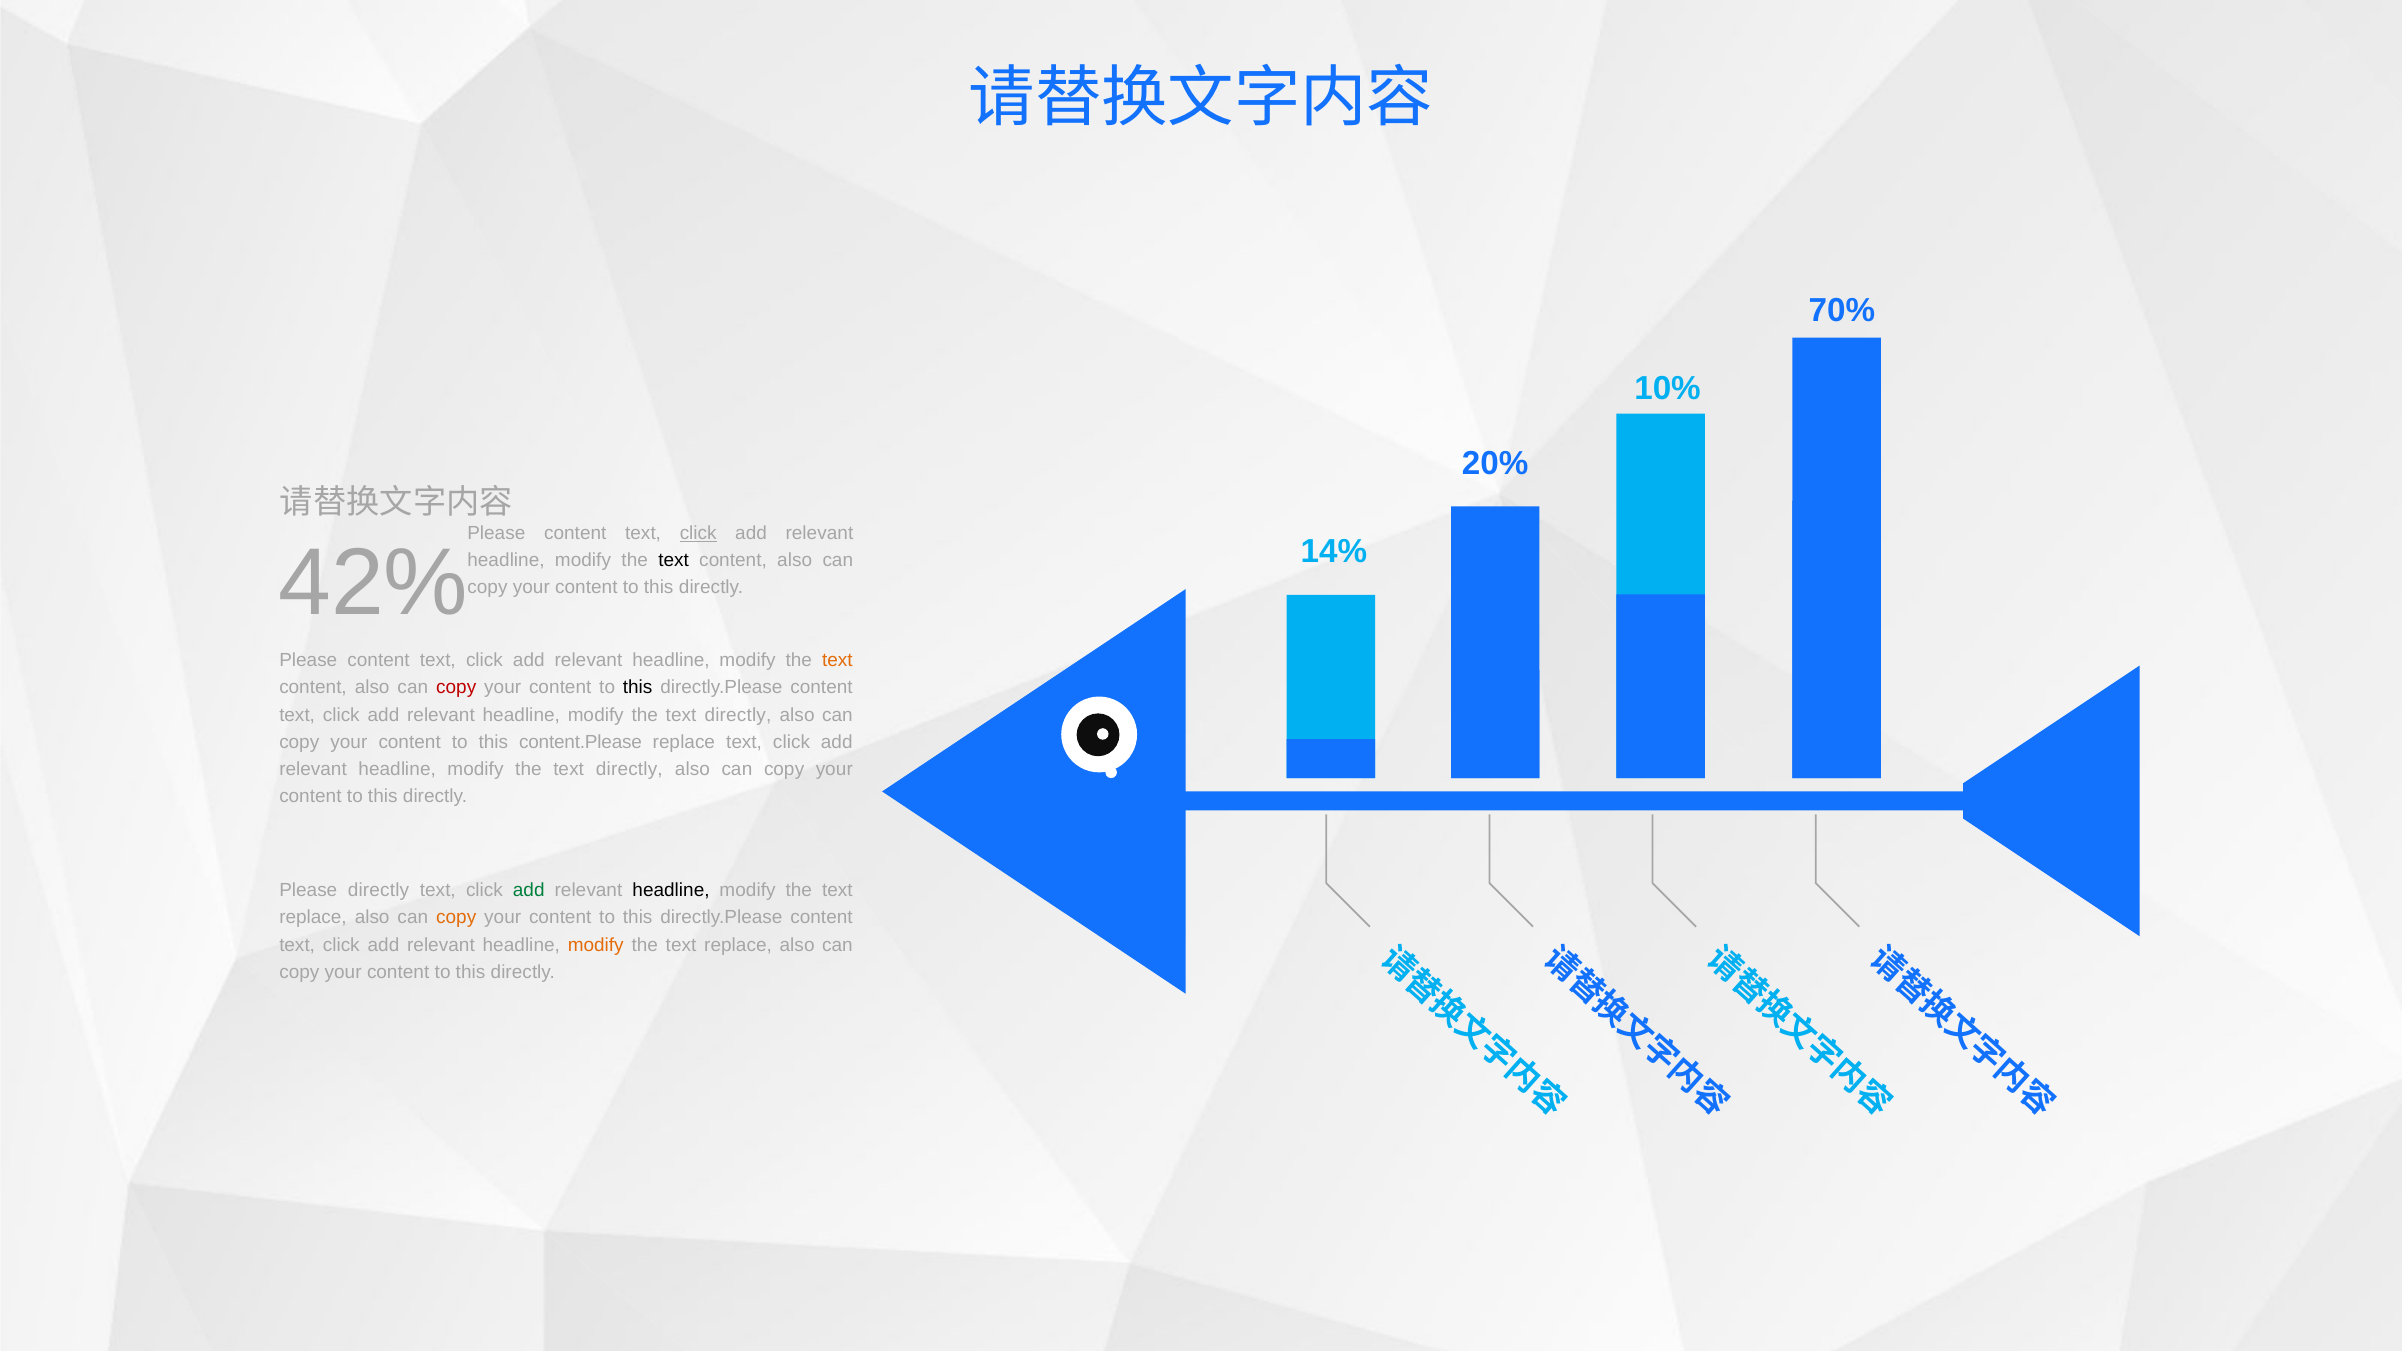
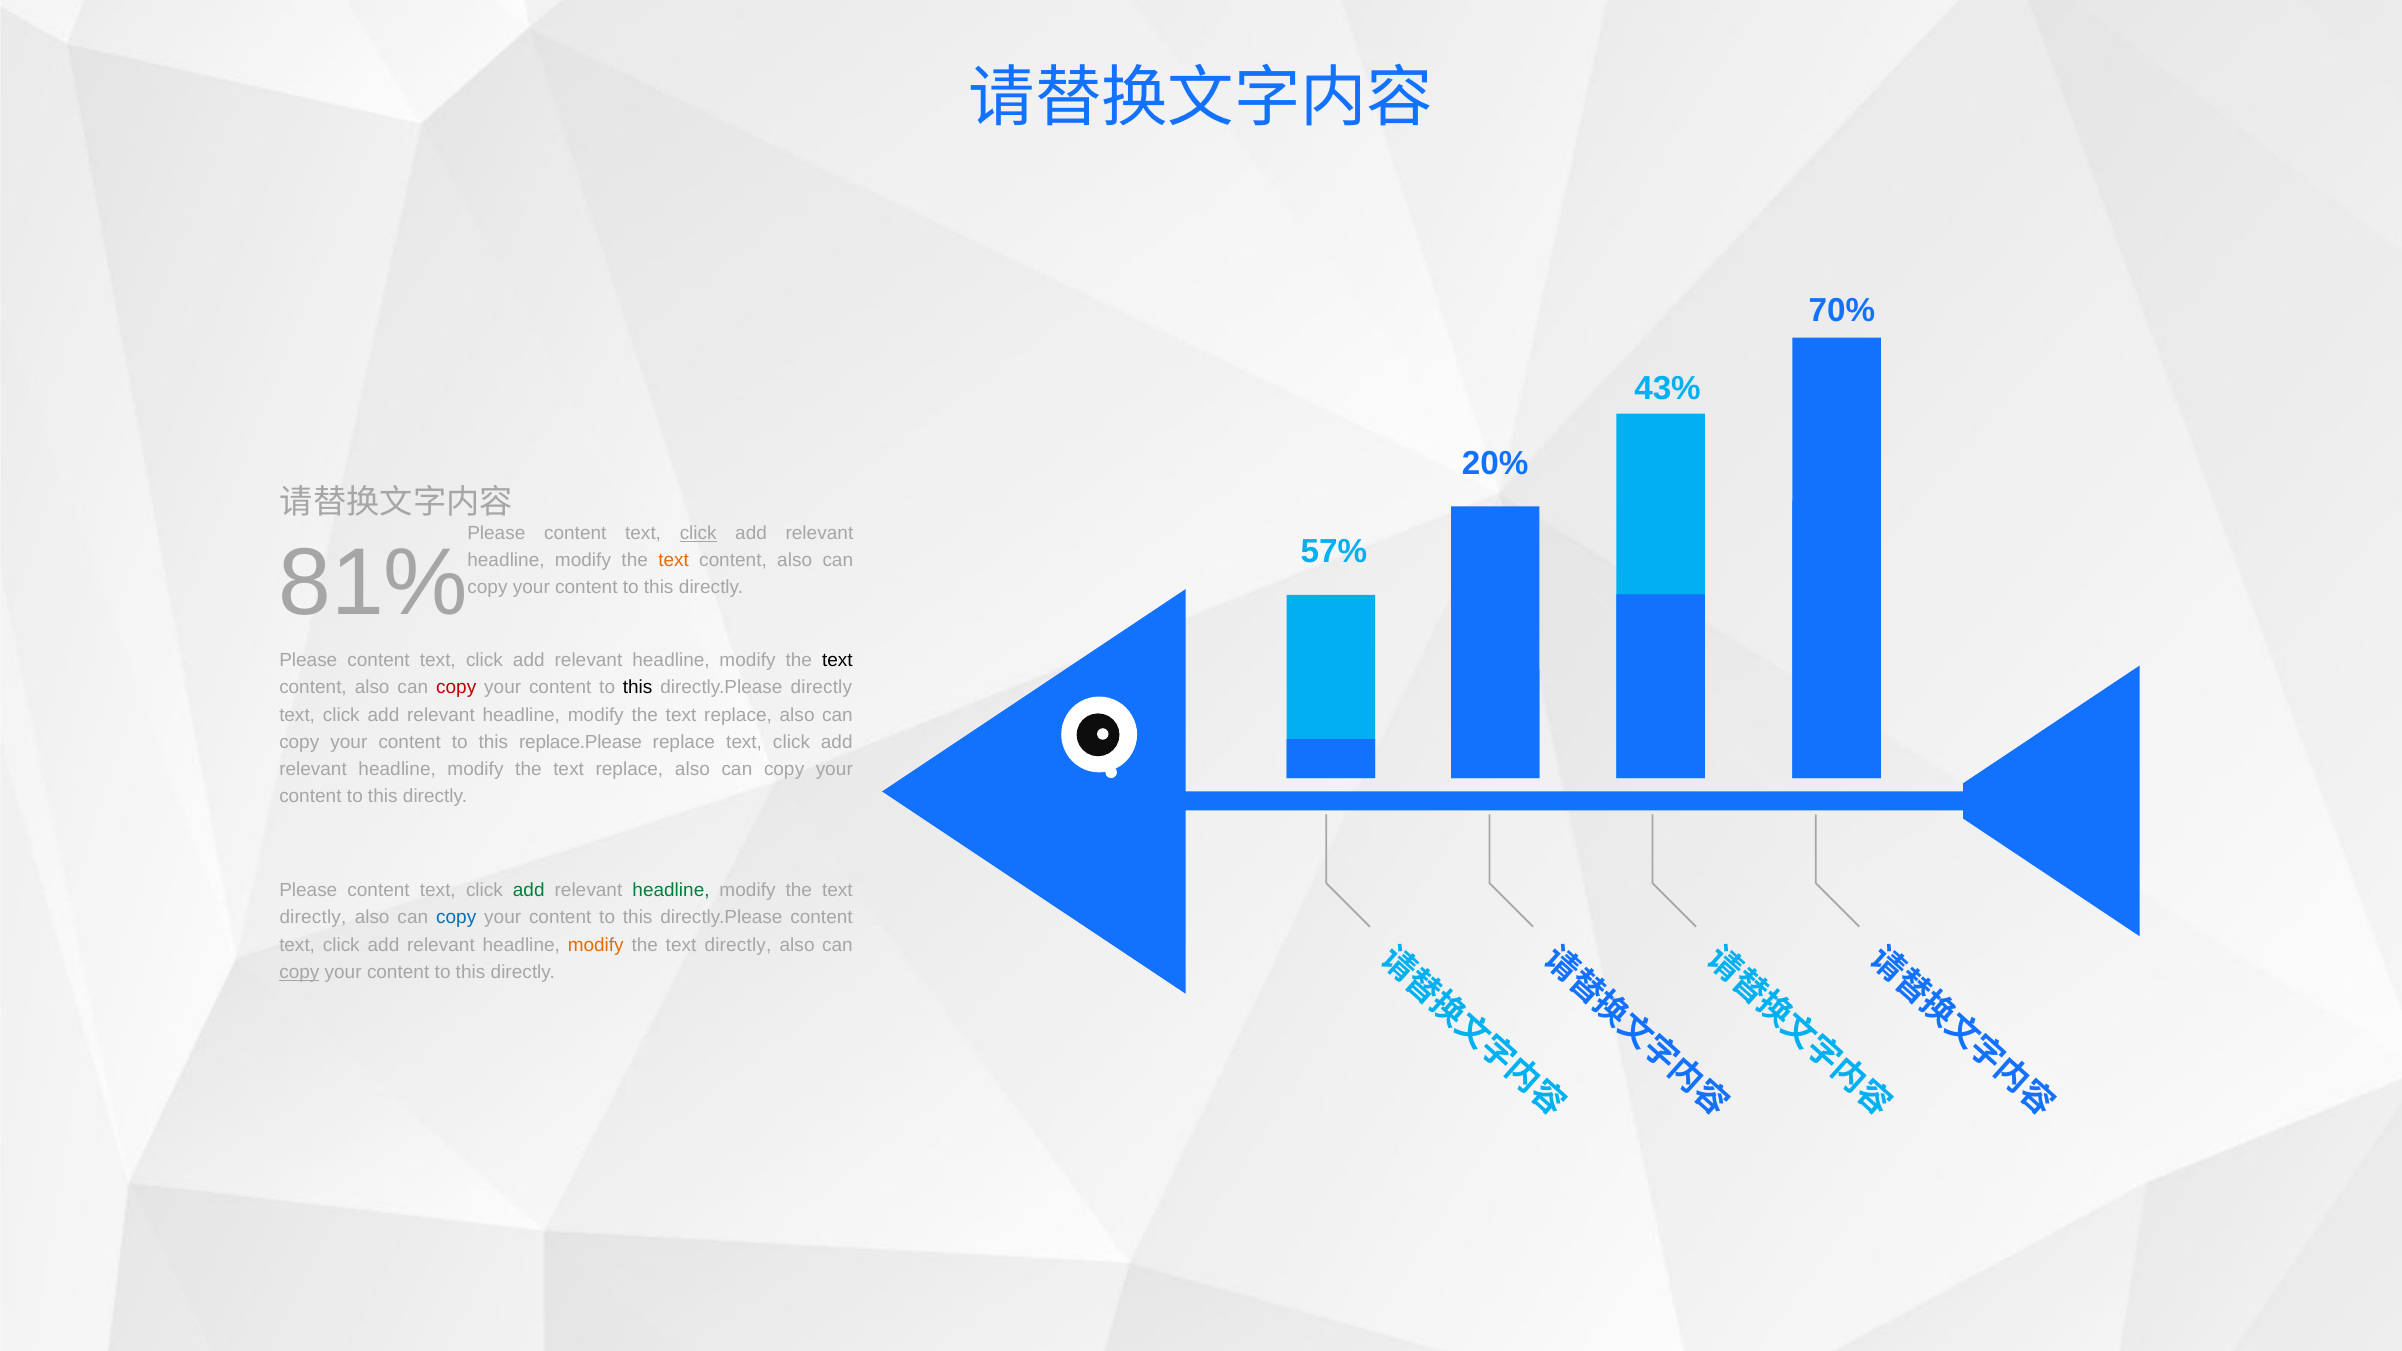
10%: 10% -> 43%
14%: 14% -> 57%
42%: 42% -> 81%
text at (674, 560) colour: black -> orange
text at (837, 660) colour: orange -> black
content at (822, 688): content -> directly
directly at (738, 715): directly -> replace
content.Please: content.Please -> replace.Please
directly at (629, 769): directly -> replace
directly at (378, 890): directly -> content
headline at (671, 890) colour: black -> green
replace at (313, 918): replace -> directly
copy at (456, 918) colour: orange -> blue
replace at (738, 945): replace -> directly
copy at (299, 972) underline: none -> present
